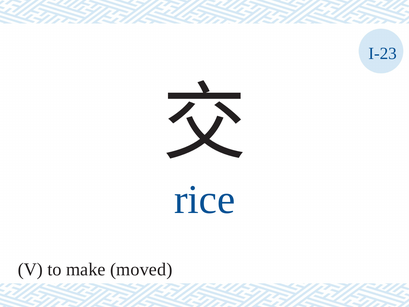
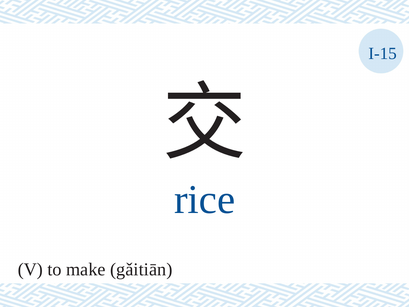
I-23: I-23 -> I-15
moved: moved -> gǎitiān
